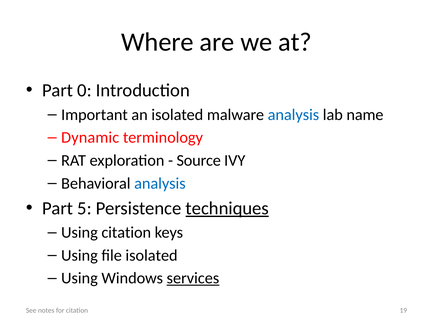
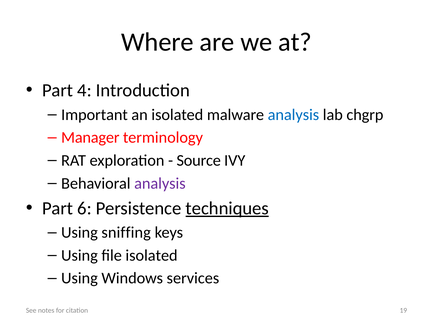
0: 0 -> 4
name: name -> chgrp
Dynamic: Dynamic -> Manager
analysis at (160, 183) colour: blue -> purple
5: 5 -> 6
Using citation: citation -> sniffing
services underline: present -> none
